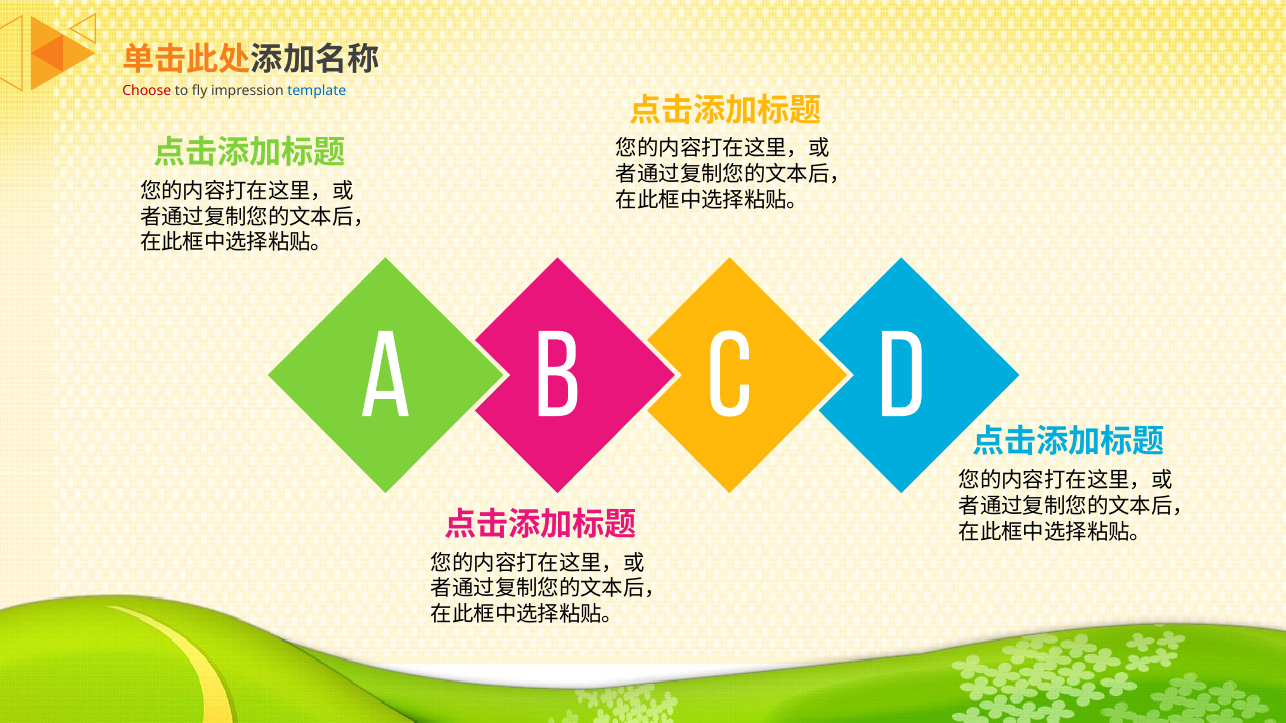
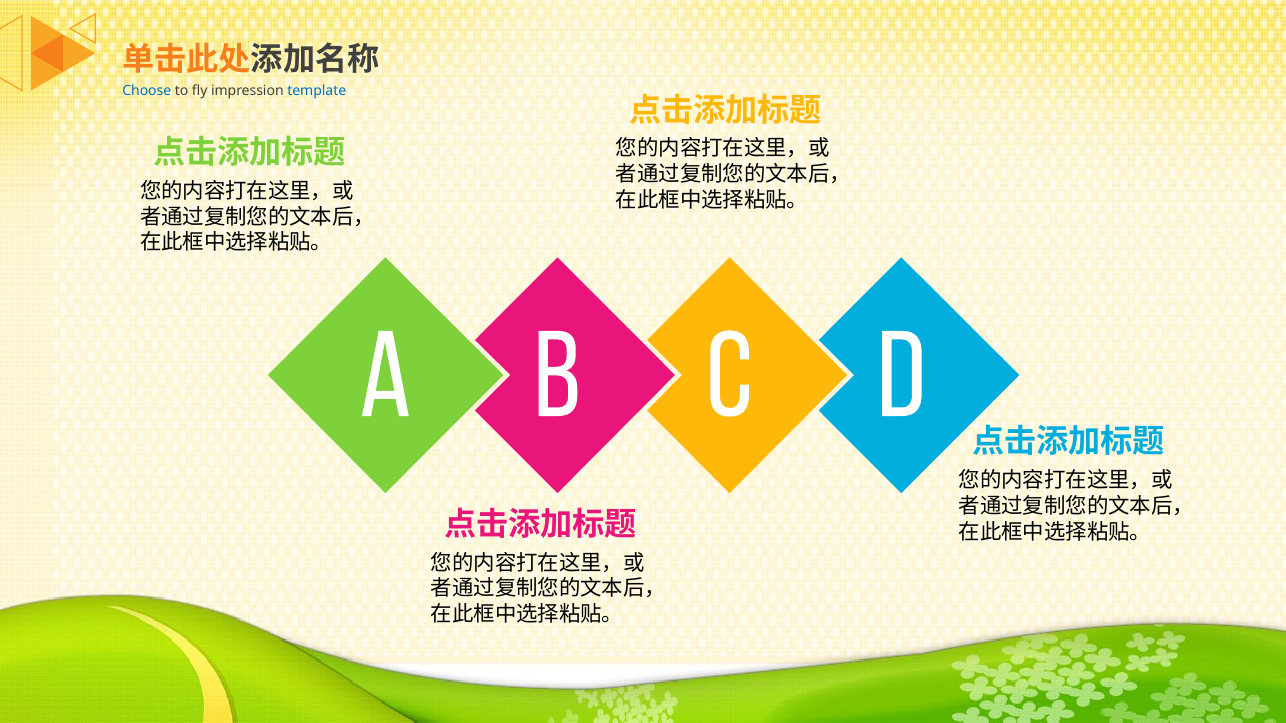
Choose colour: red -> blue
